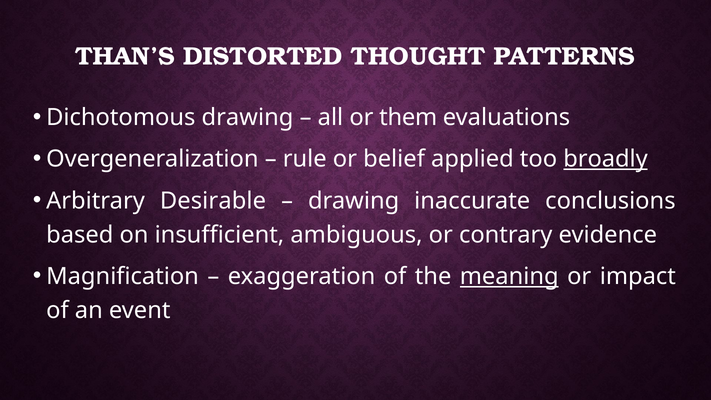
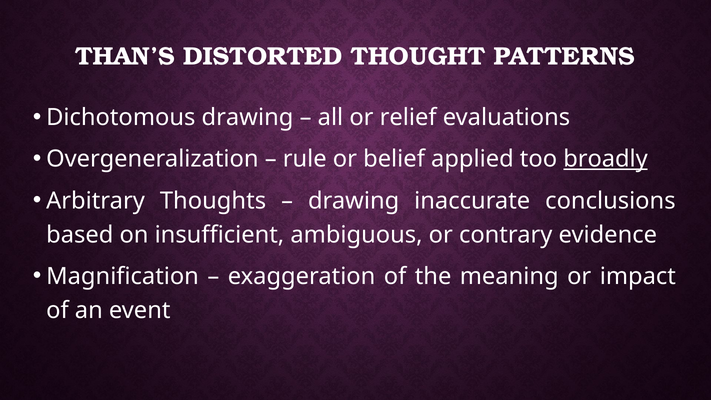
them: them -> relief
Desirable: Desirable -> Thoughts
meaning underline: present -> none
